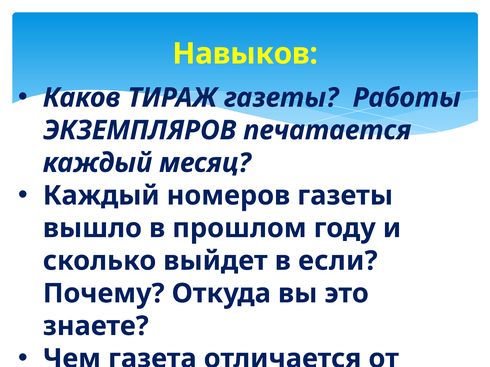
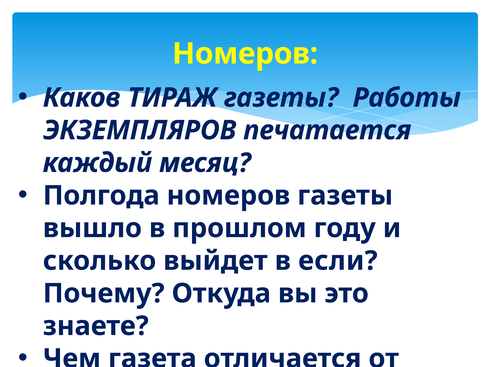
Навыков at (245, 54): Навыков -> Номеров
Каждый at (101, 196): Каждый -> Полгода
